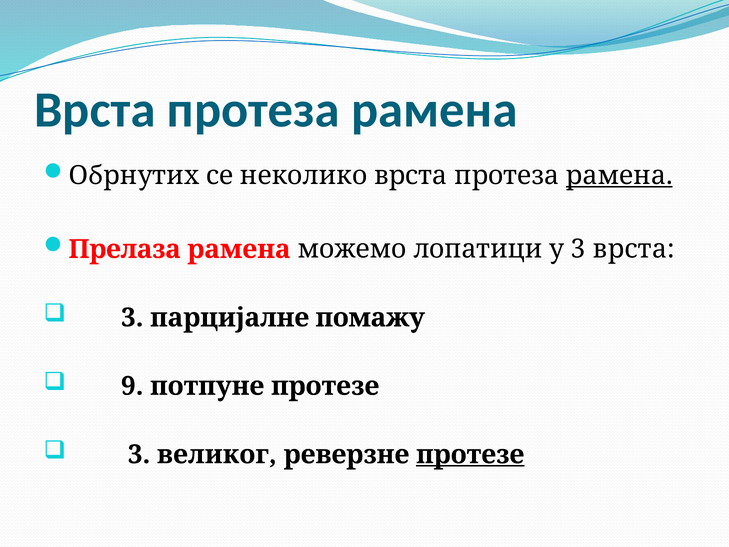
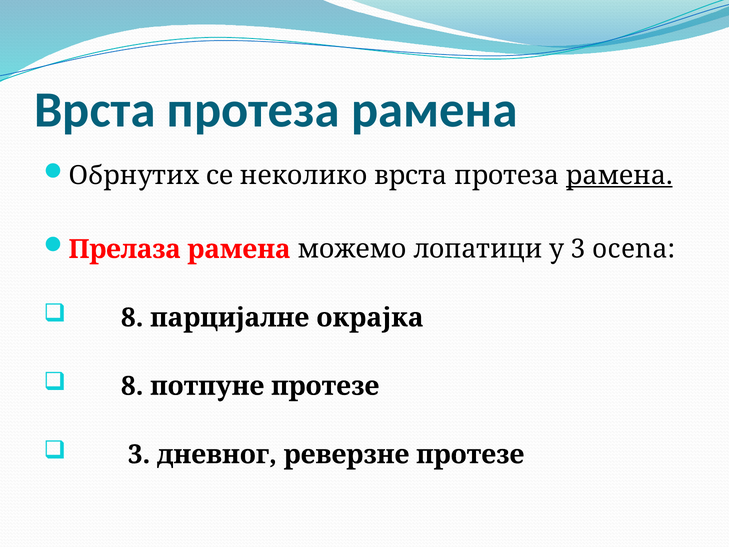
3 врста: врста -> ocena
3 at (132, 318): 3 -> 8
помажу: помажу -> окрајка
9 at (132, 386): 9 -> 8
великог: великог -> дневног
протезе at (470, 454) underline: present -> none
